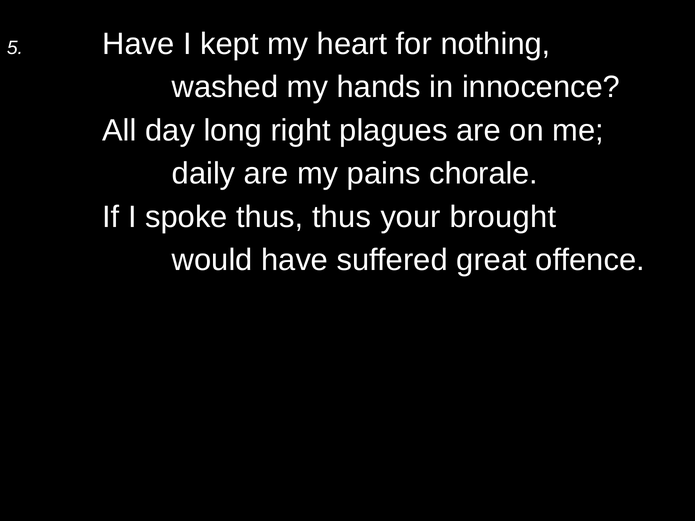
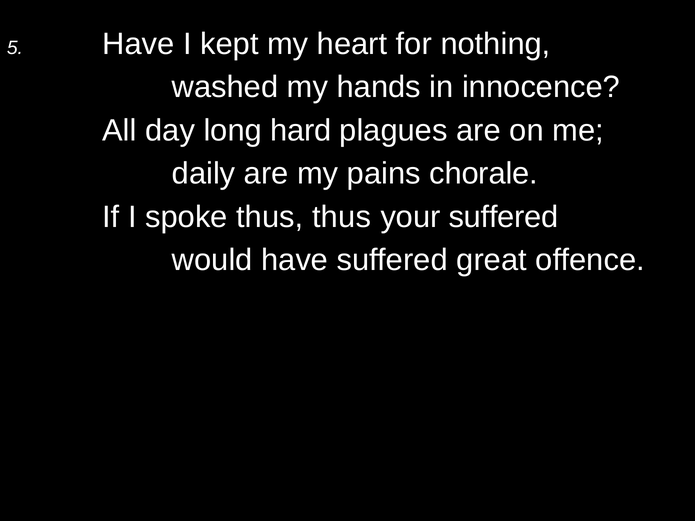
right: right -> hard
your brought: brought -> suffered
